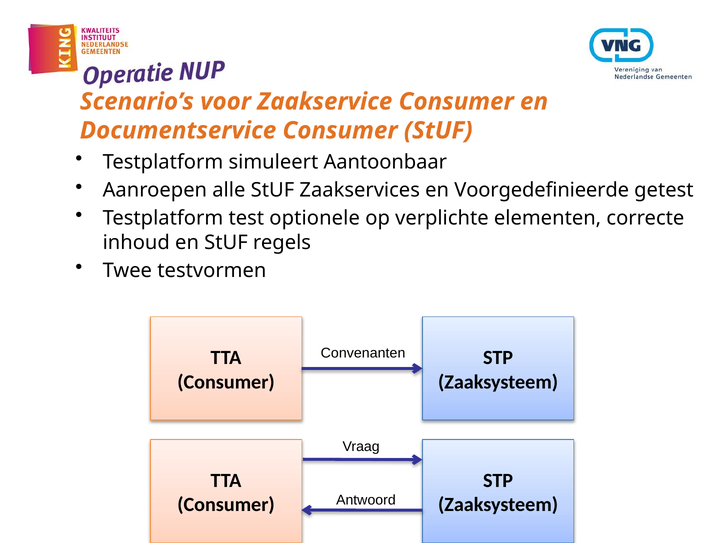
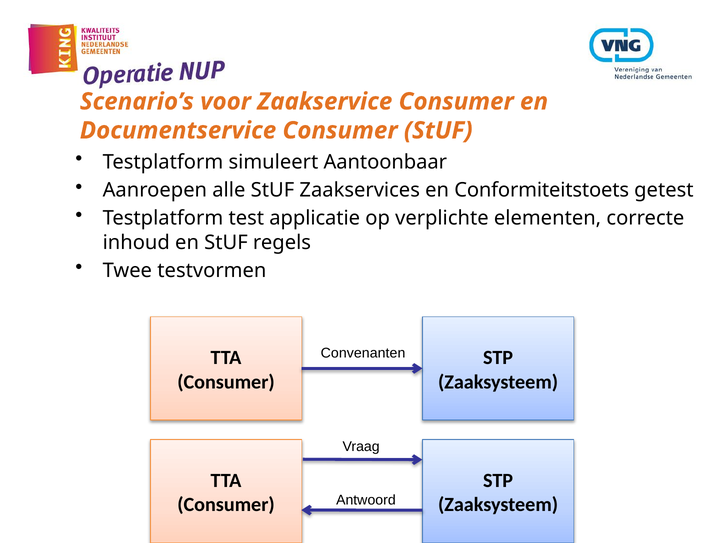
Voorgedefinieerde: Voorgedefinieerde -> Conformiteitstoets
optionele: optionele -> applicatie
